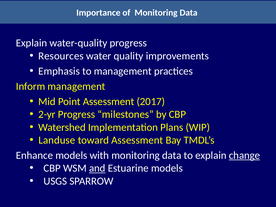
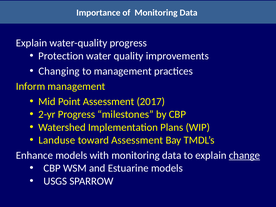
Resources: Resources -> Protection
Emphasis: Emphasis -> Changing
and underline: present -> none
